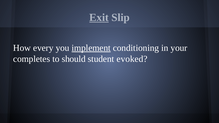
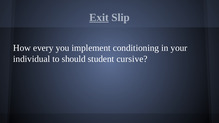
implement underline: present -> none
completes: completes -> individual
evoked: evoked -> cursive
